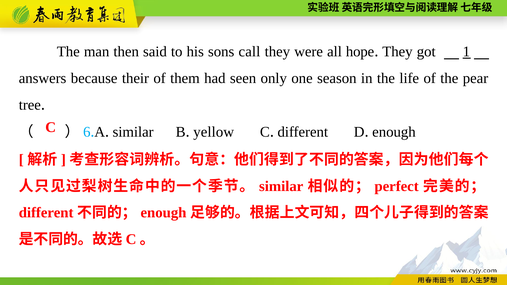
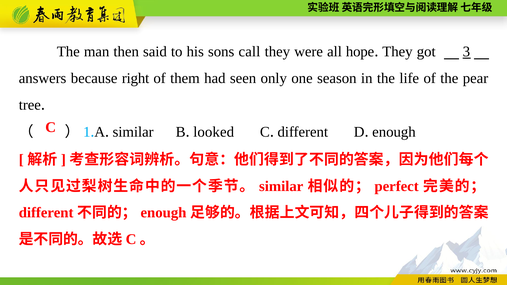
1: 1 -> 3
their: their -> right
6: 6 -> 1
yellow: yellow -> looked
